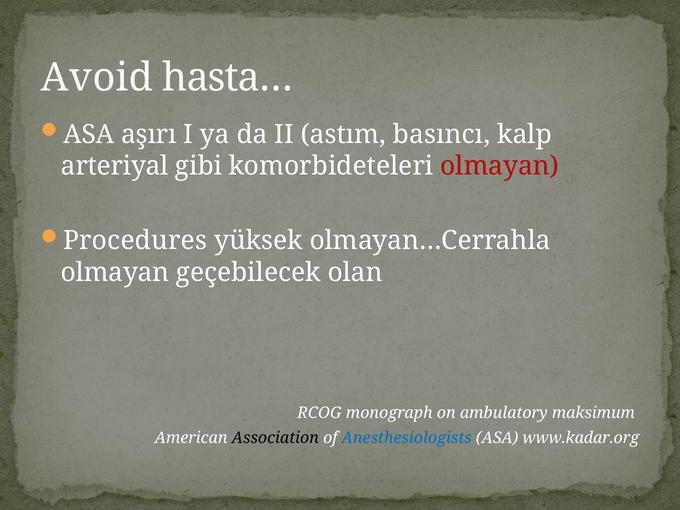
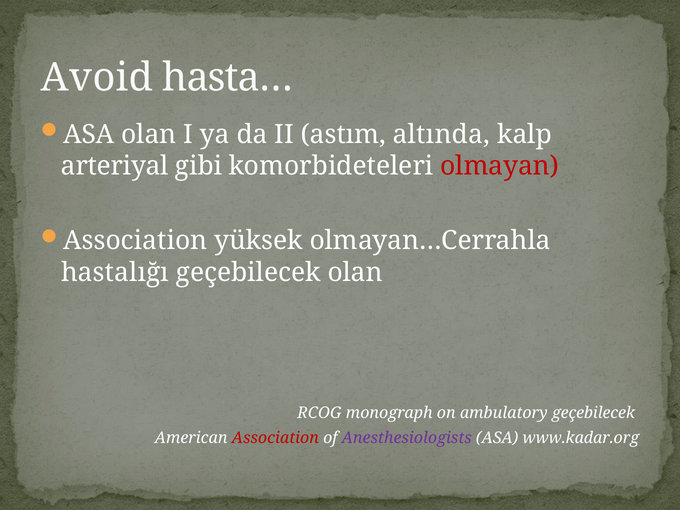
ASA aşırı: aşırı -> olan
basıncı: basıncı -> altında
Procedures at (135, 241): Procedures -> Association
olmayan at (115, 272): olmayan -> hastalığı
ambulatory maksimum: maksimum -> geçebilecek
Association at (275, 438) colour: black -> red
Anesthesiologists colour: blue -> purple
